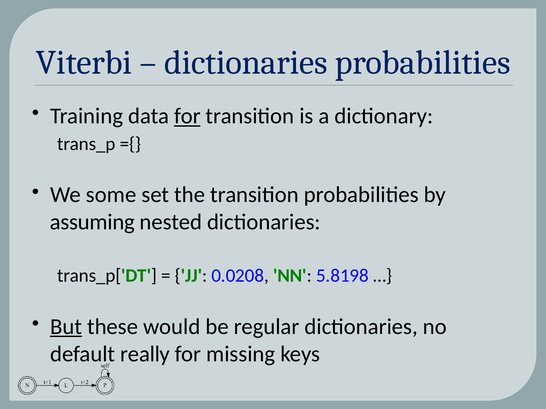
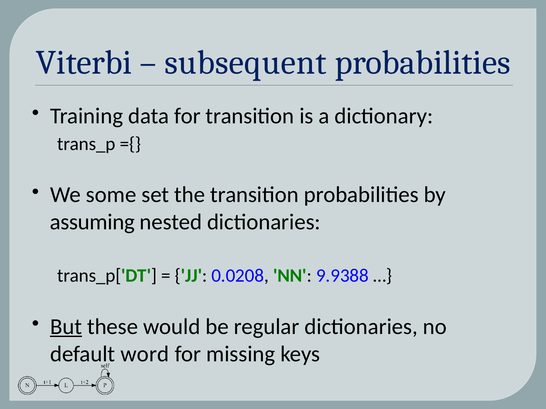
dictionaries at (246, 63): dictionaries -> subsequent
for at (187, 116) underline: present -> none
5.8198: 5.8198 -> 9.9388
really: really -> word
